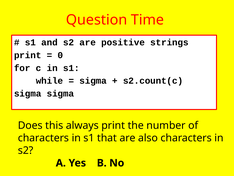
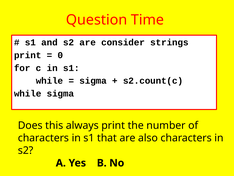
positive: positive -> consider
sigma at (28, 93): sigma -> while
